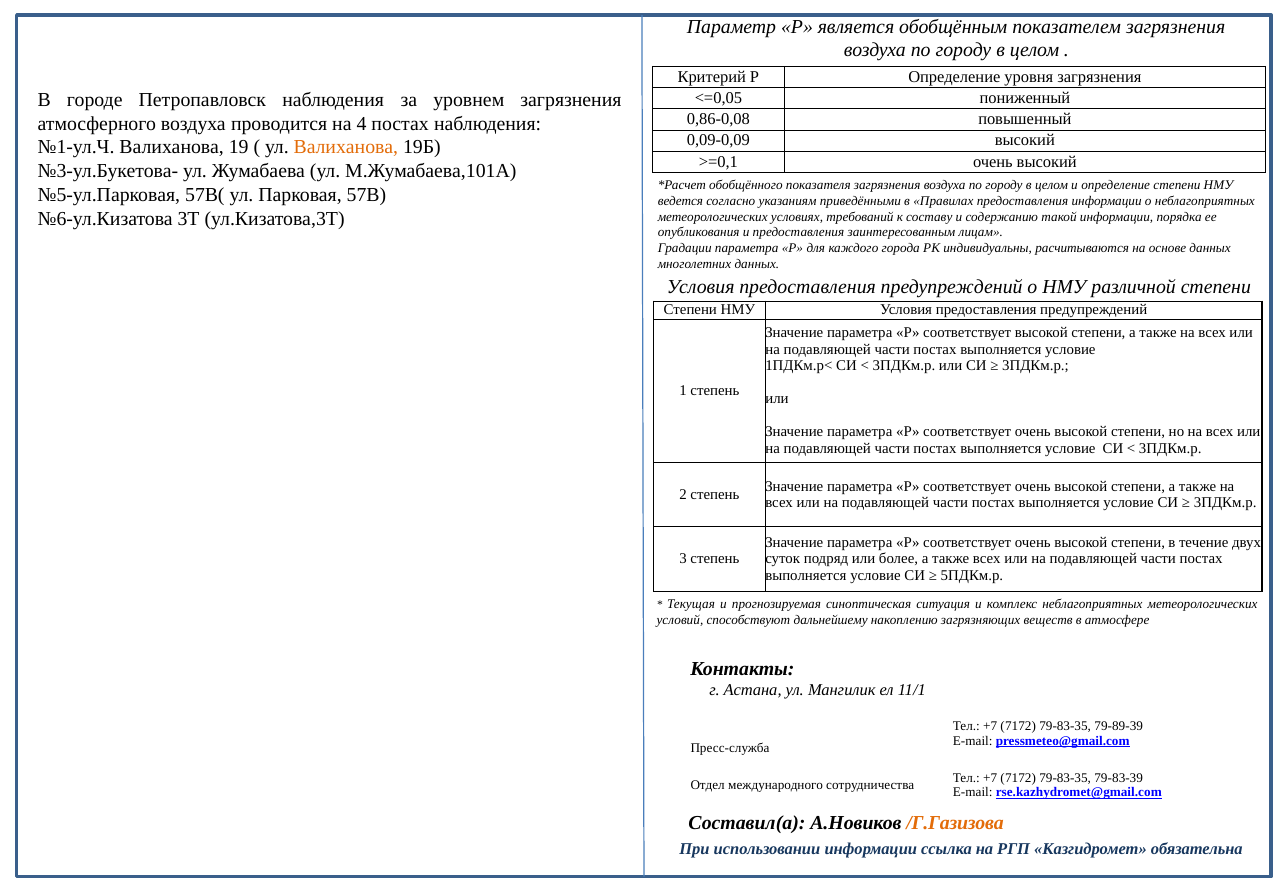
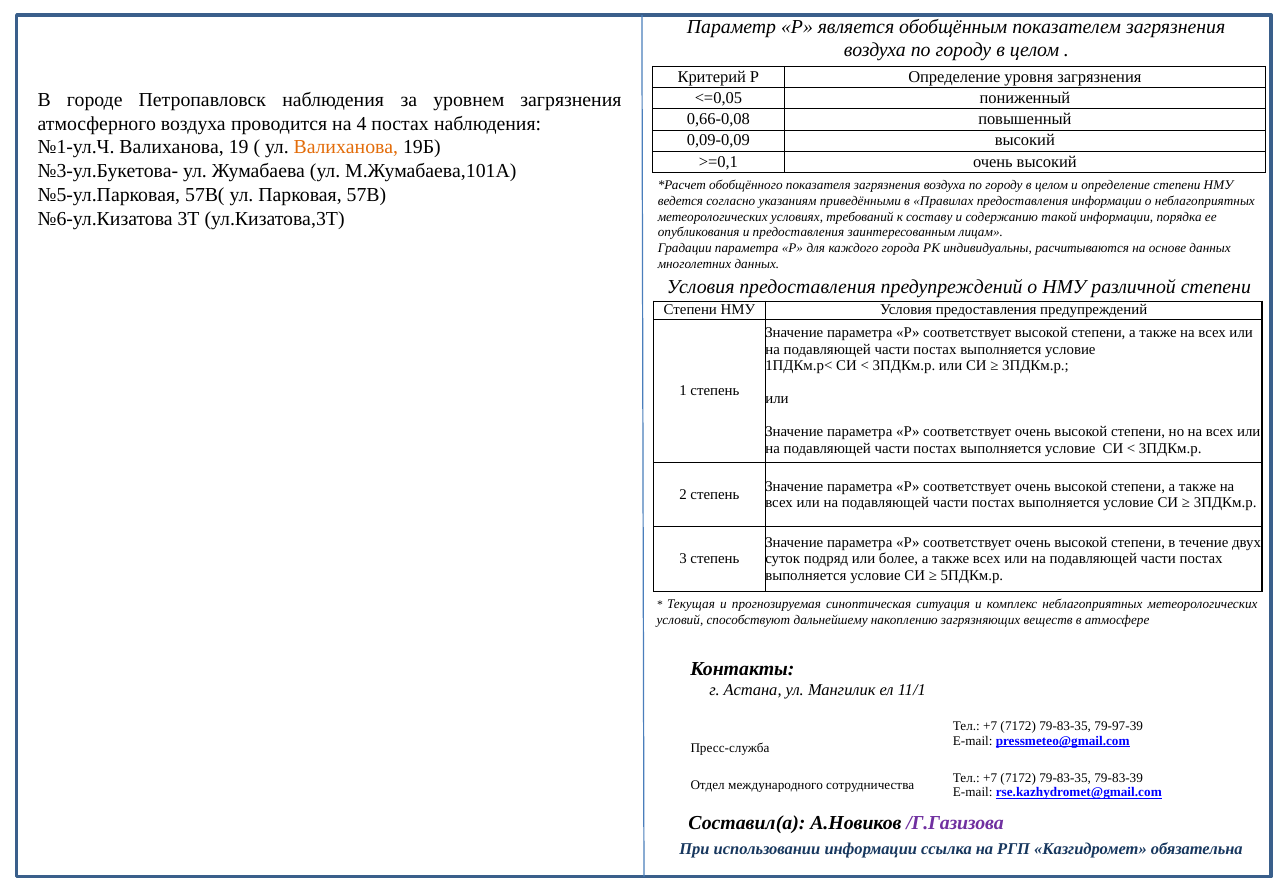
0,86-0,08: 0,86-0,08 -> 0,66-0,08
79-89-39: 79-89-39 -> 79-97-39
/Г.Газизова colour: orange -> purple
